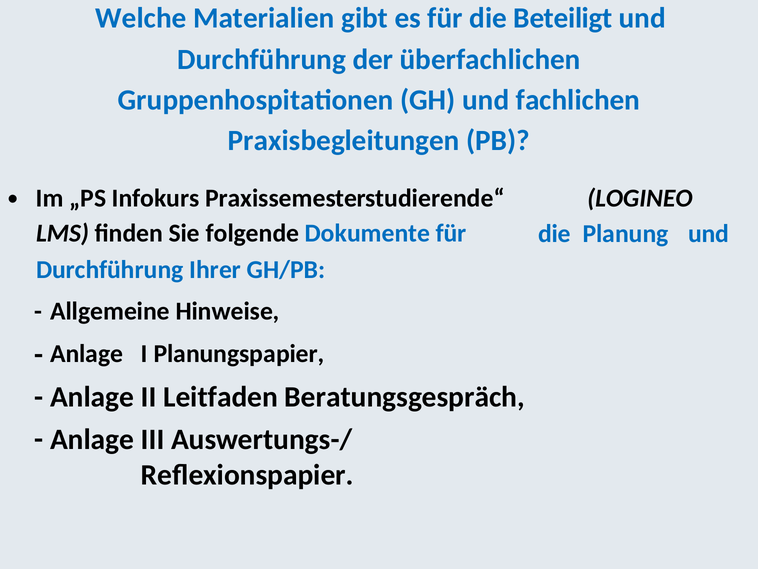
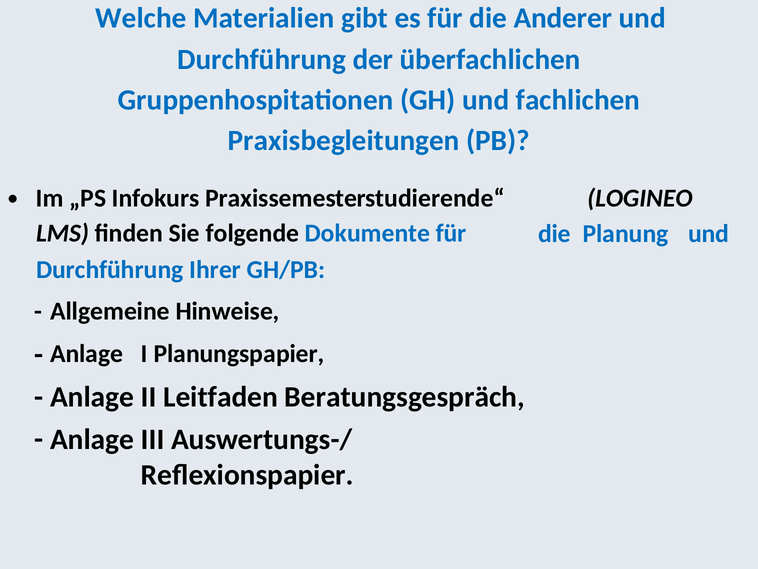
Beteiligt: Beteiligt -> Anderer
